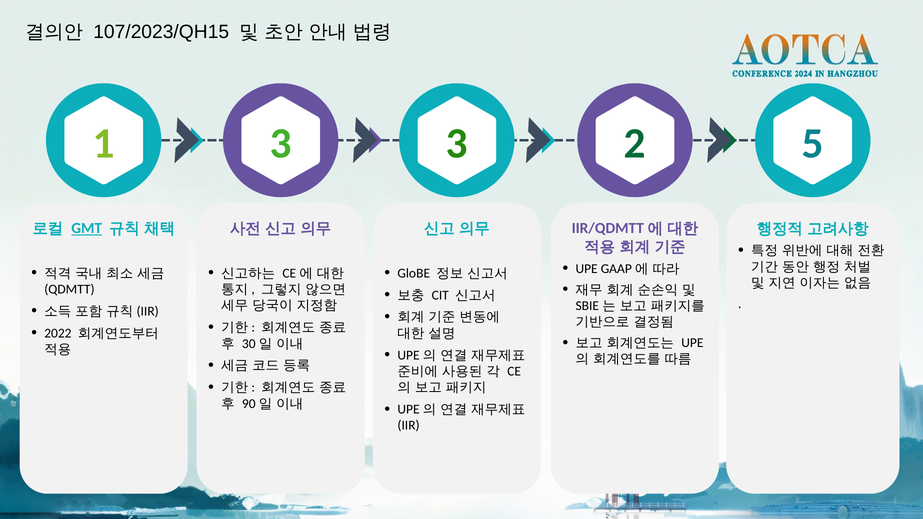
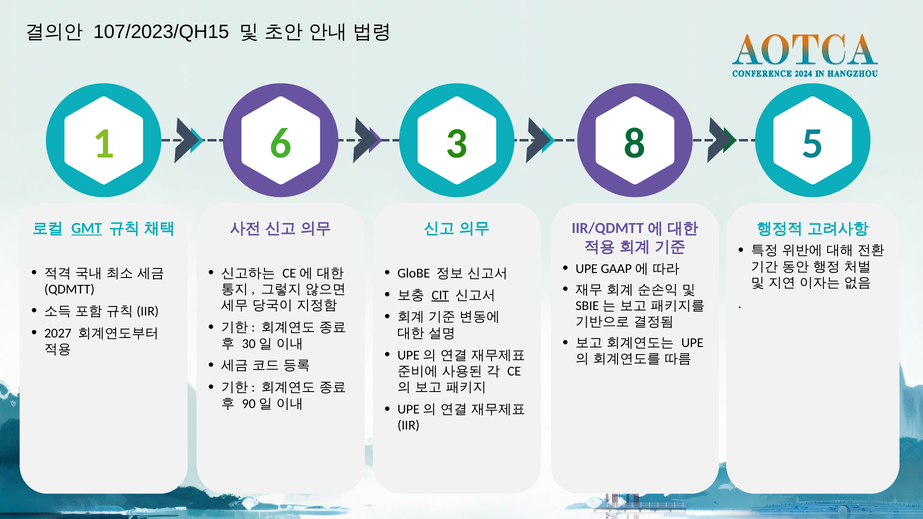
1 3: 3 -> 6
2: 2 -> 8
CIT underline: none -> present
2022: 2022 -> 2027
